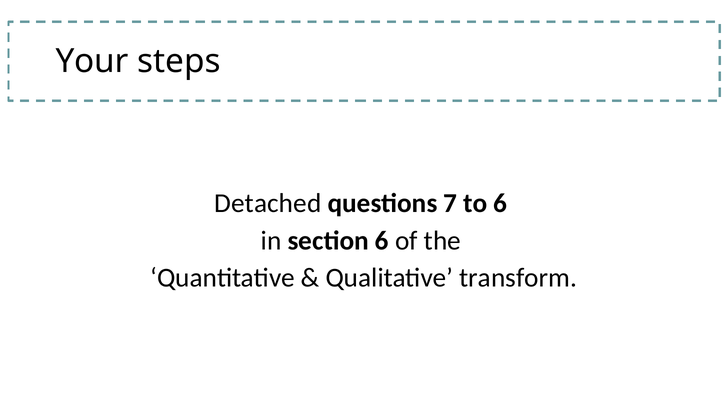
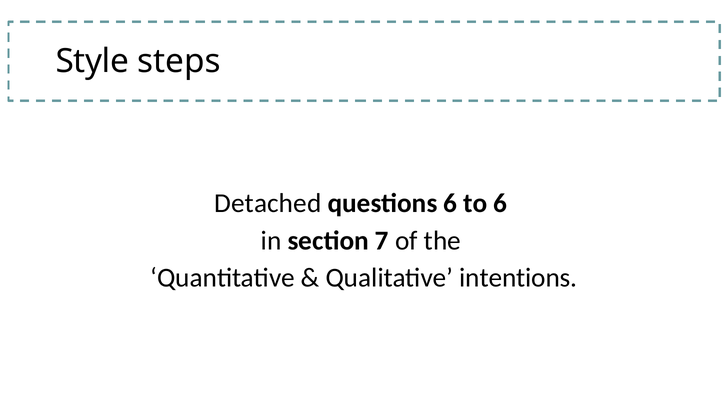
Your: Your -> Style
questions 7: 7 -> 6
section 6: 6 -> 7
transform: transform -> intentions
